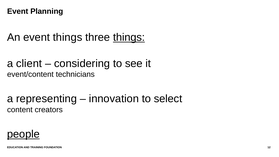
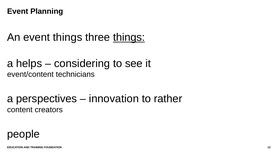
client: client -> helps
representing: representing -> perspectives
select: select -> rather
people underline: present -> none
